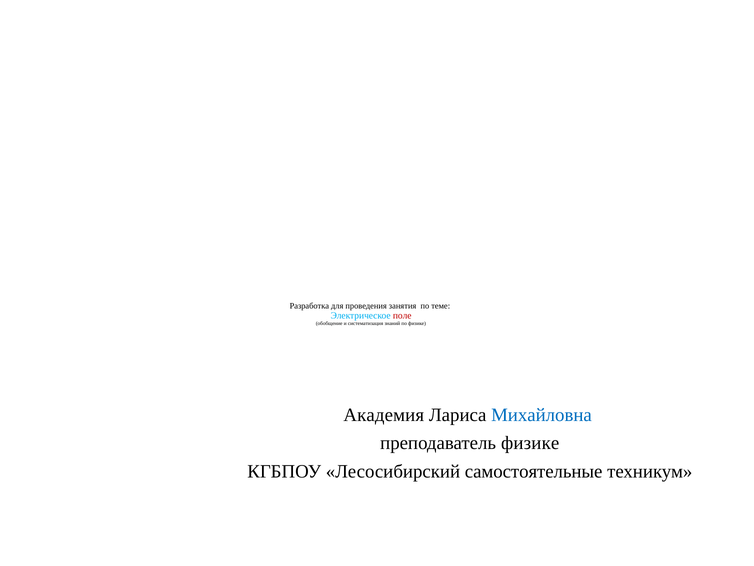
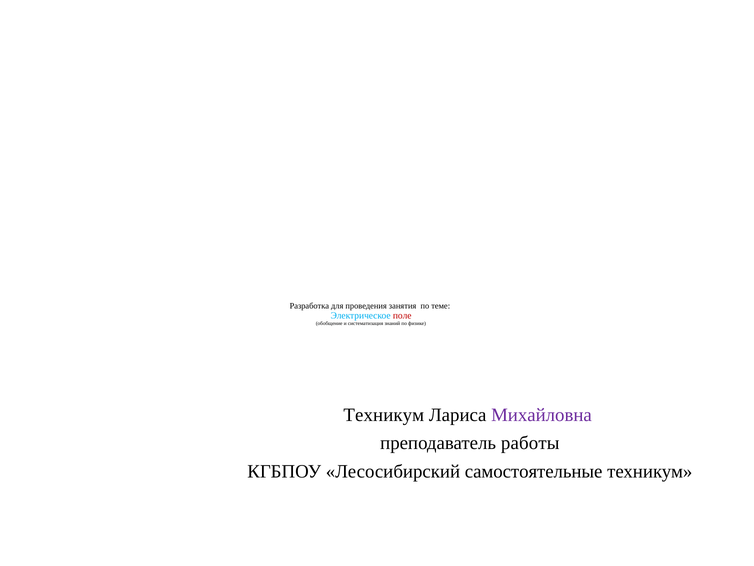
Академия at (384, 414): Академия -> Техникум
Михайловна colour: blue -> purple
преподаватель физике: физике -> работы
